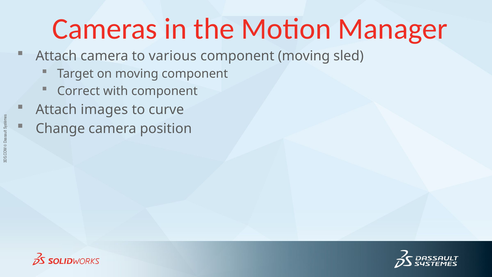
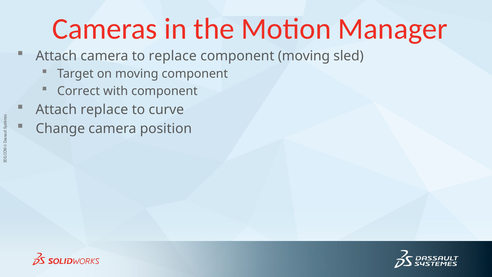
to various: various -> replace
Attach images: images -> replace
